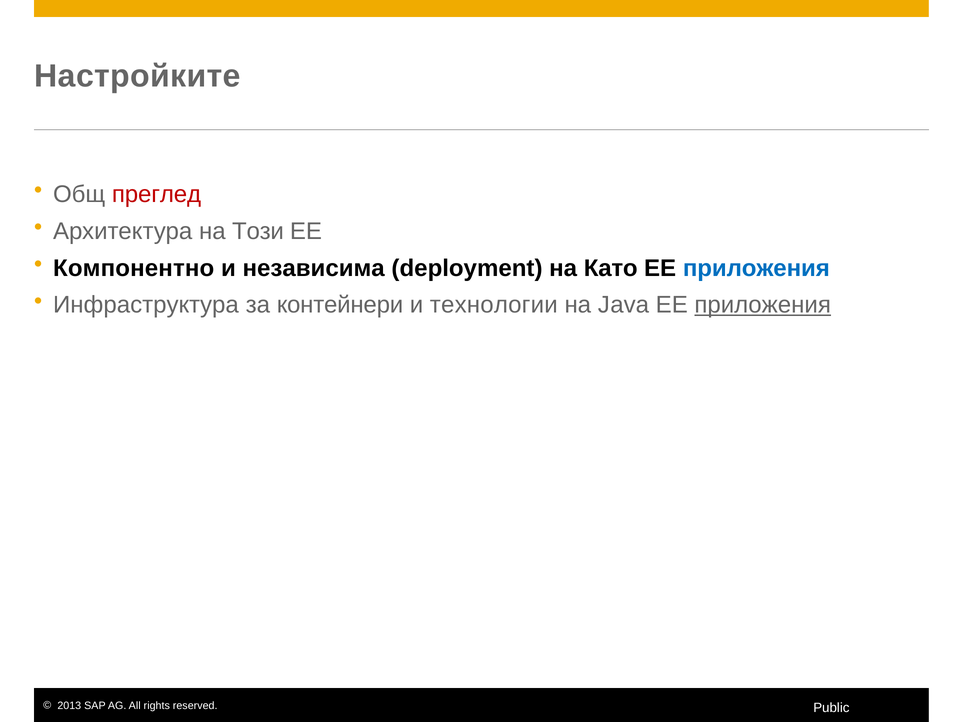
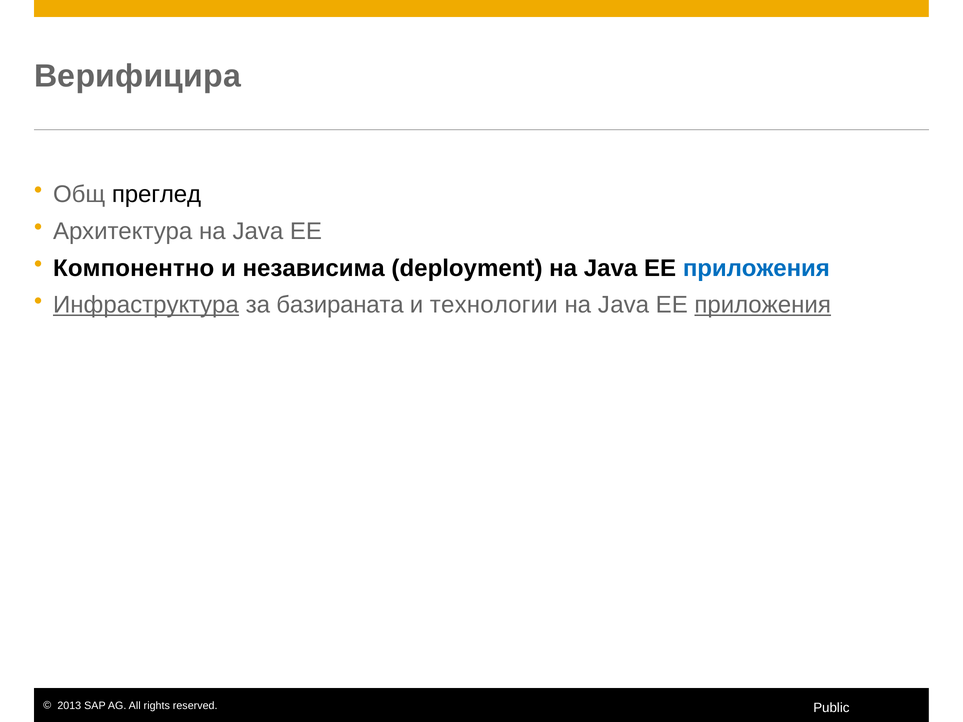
Настройките: Настройките -> Верифицира
преглед colour: red -> black
Aрхитектура на Този: Този -> Jаva
deployment на Като: Като -> Jаva
Инфраструктура underline: none -> present
контейнери: контейнери -> базираната
